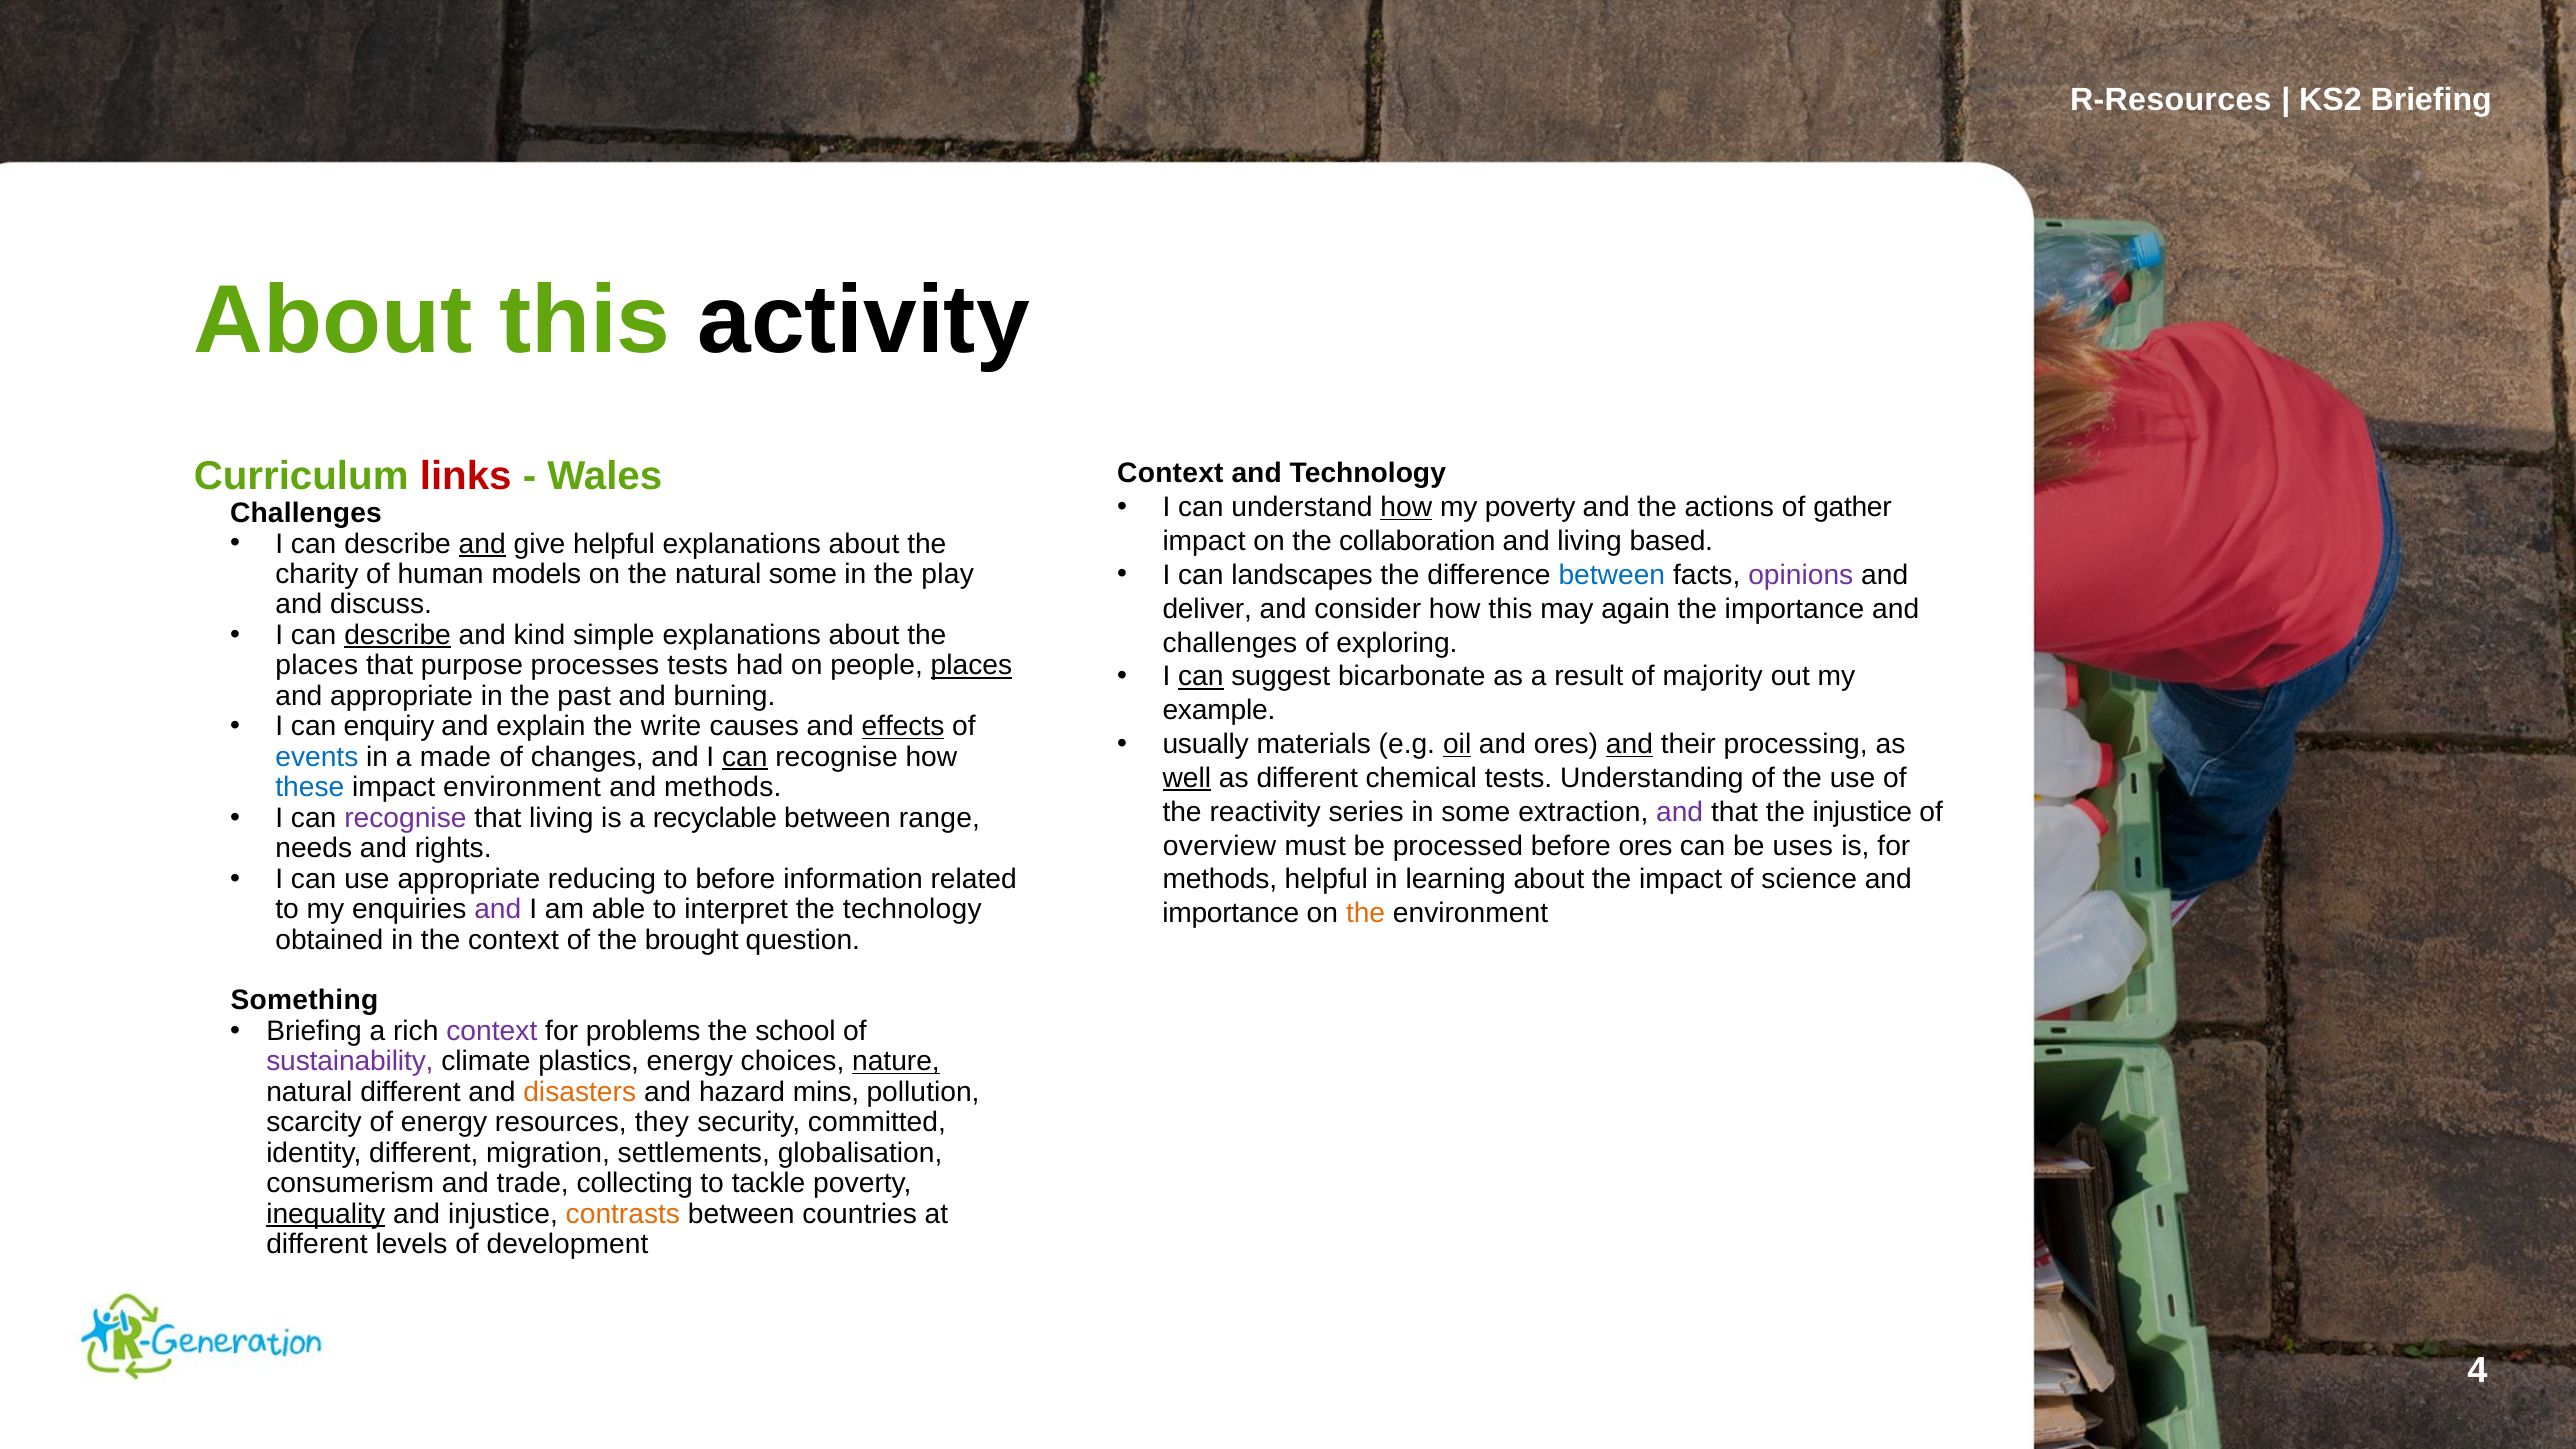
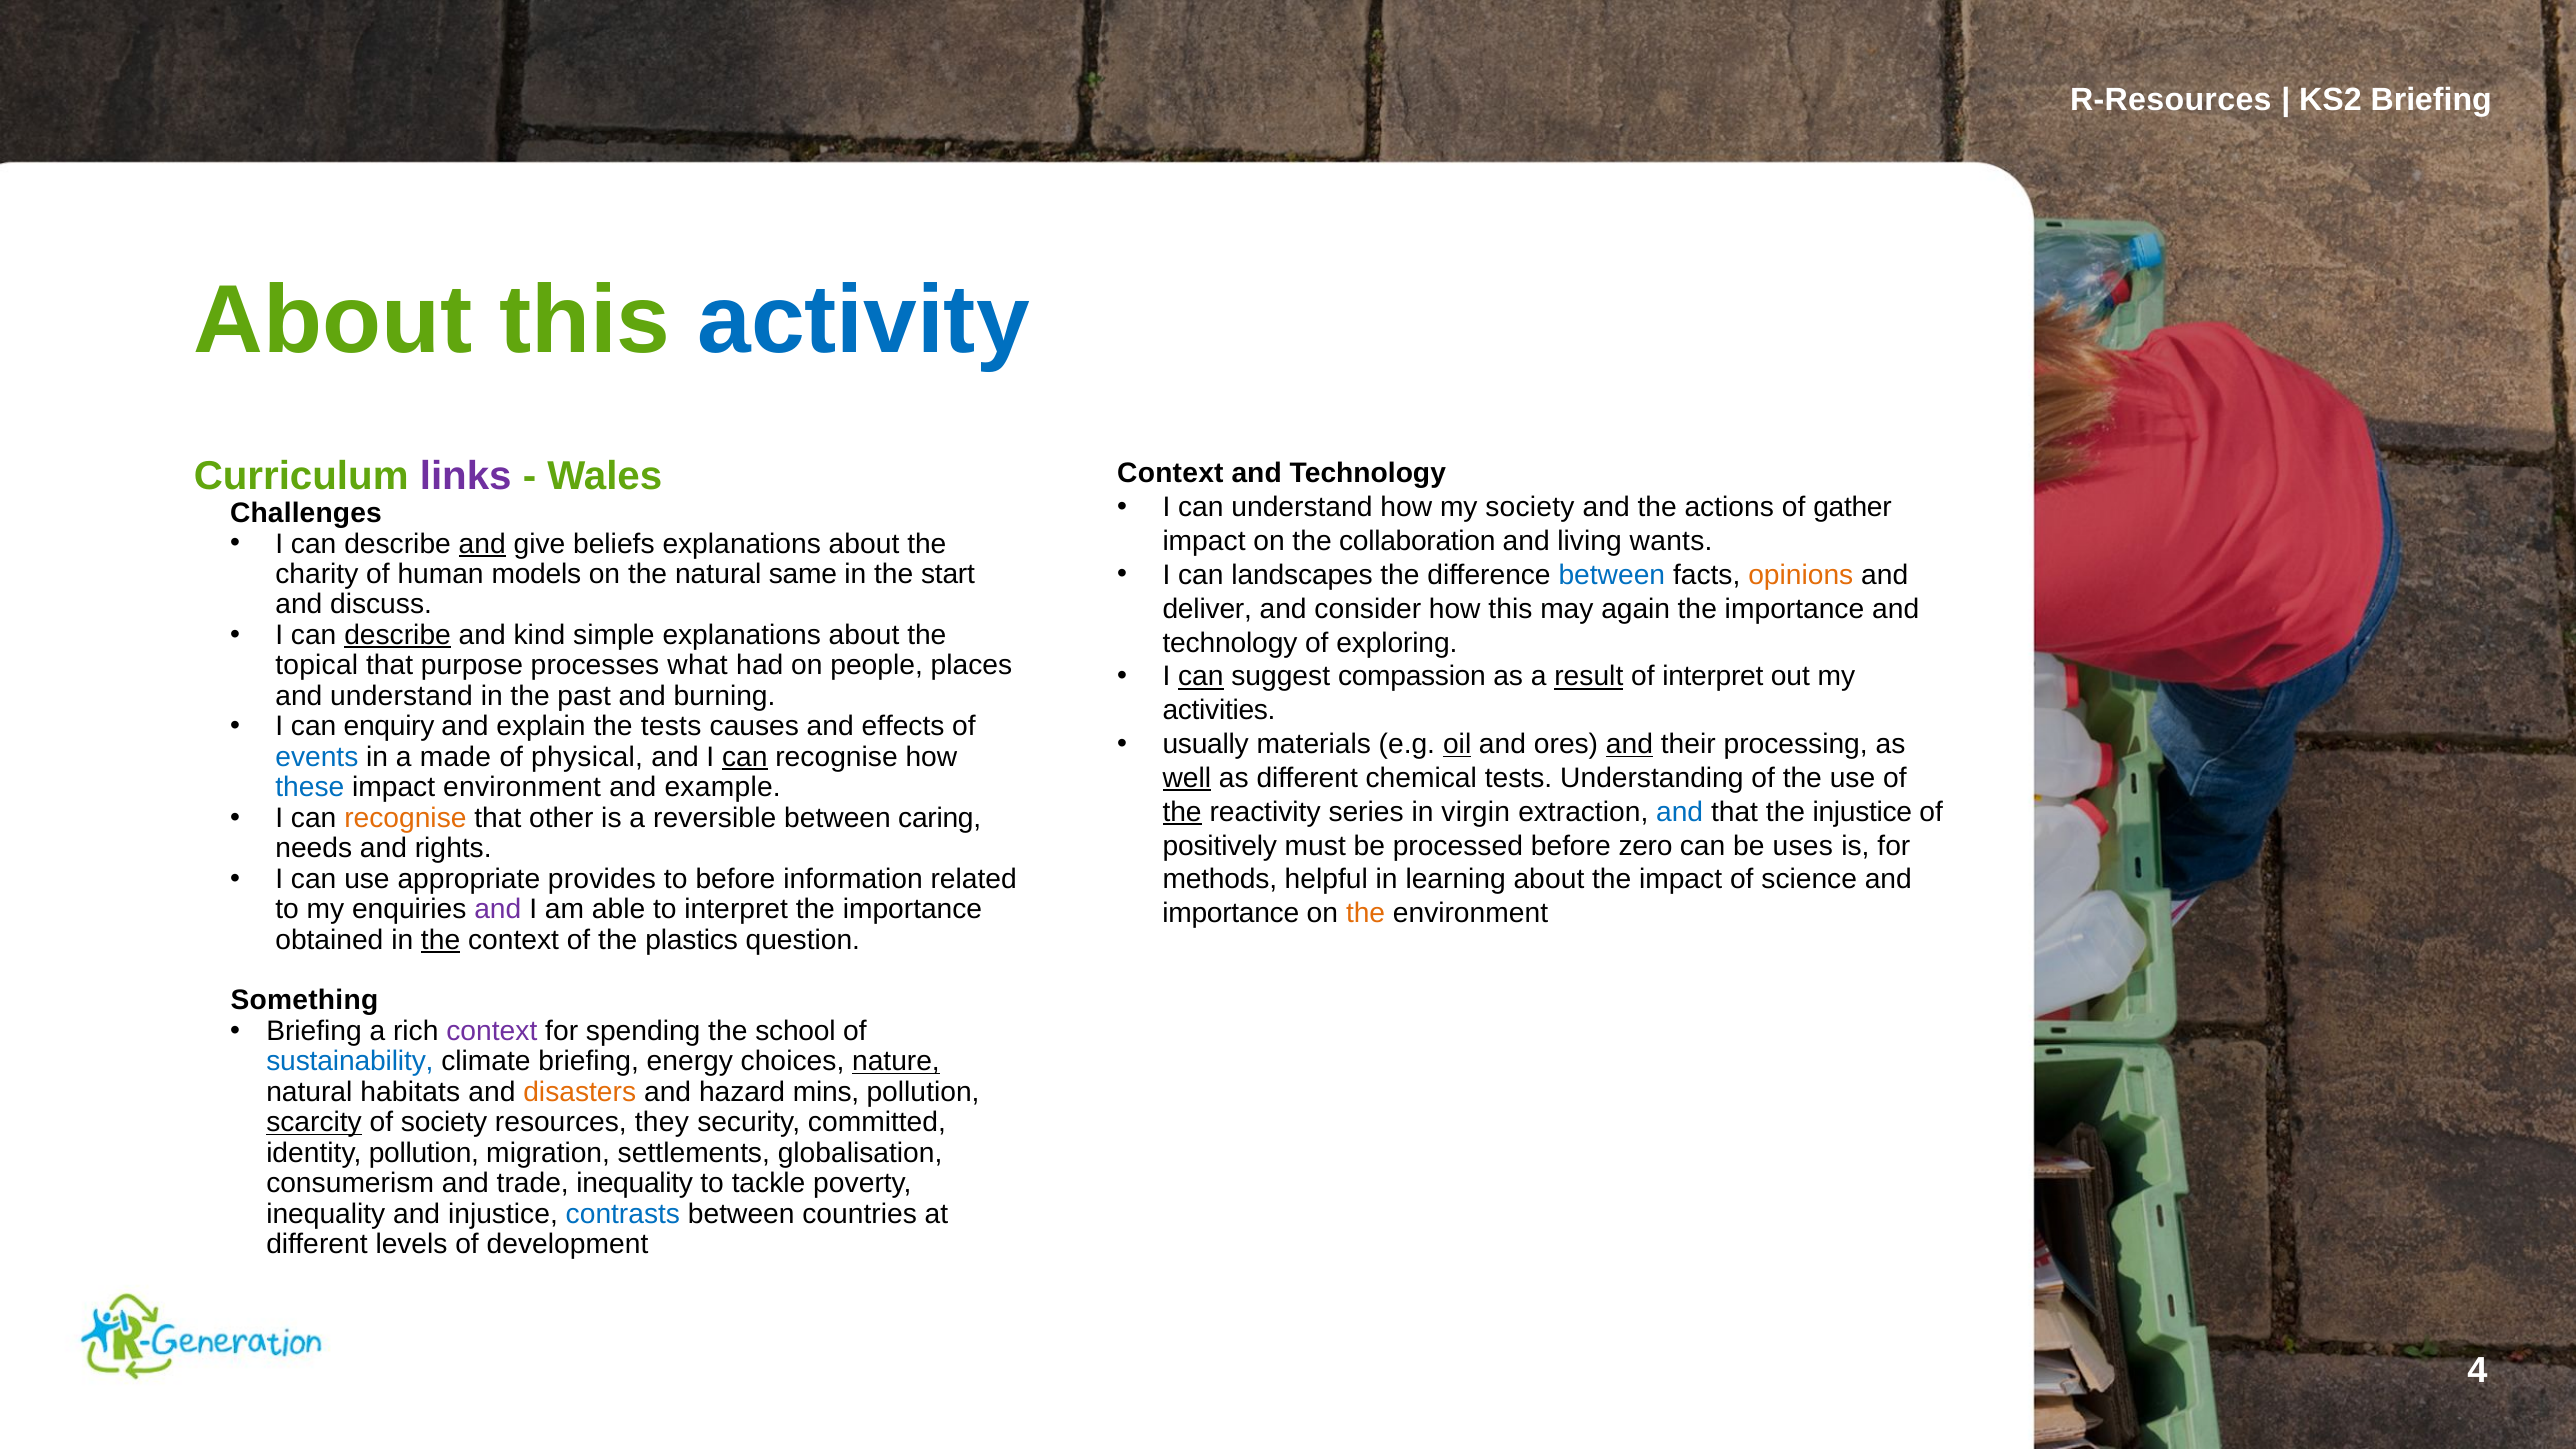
activity colour: black -> blue
links colour: red -> purple
how at (1406, 507) underline: present -> none
my poverty: poverty -> society
based: based -> wants
give helpful: helpful -> beliefs
opinions colour: purple -> orange
natural some: some -> same
play: play -> start
challenges at (1230, 643): challenges -> technology
places at (317, 666): places -> topical
processes tests: tests -> what
places at (971, 666) underline: present -> none
bicarbonate: bicarbonate -> compassion
result underline: none -> present
of majority: majority -> interpret
and appropriate: appropriate -> understand
example: example -> activities
the write: write -> tests
effects underline: present -> none
changes: changes -> physical
and methods: methods -> example
the at (1182, 812) underline: none -> present
in some: some -> virgin
and at (1680, 812) colour: purple -> blue
recognise at (405, 818) colour: purple -> orange
that living: living -> other
recyclable: recyclable -> reversible
range: range -> caring
overview: overview -> positively
before ores: ores -> zero
reducing: reducing -> provides
interpret the technology: technology -> importance
the at (441, 940) underline: none -> present
brought: brought -> plastics
problems: problems -> spending
sustainability colour: purple -> blue
climate plastics: plastics -> briefing
natural different: different -> habitats
scarcity underline: none -> present
of energy: energy -> society
identity different: different -> pollution
trade collecting: collecting -> inequality
inequality at (326, 1214) underline: present -> none
contrasts colour: orange -> blue
